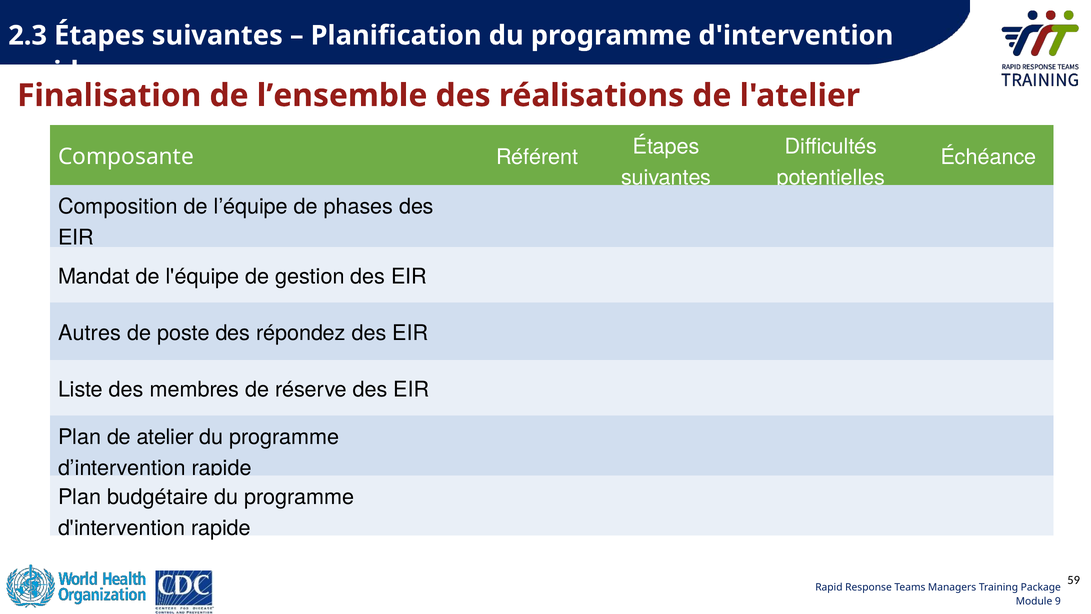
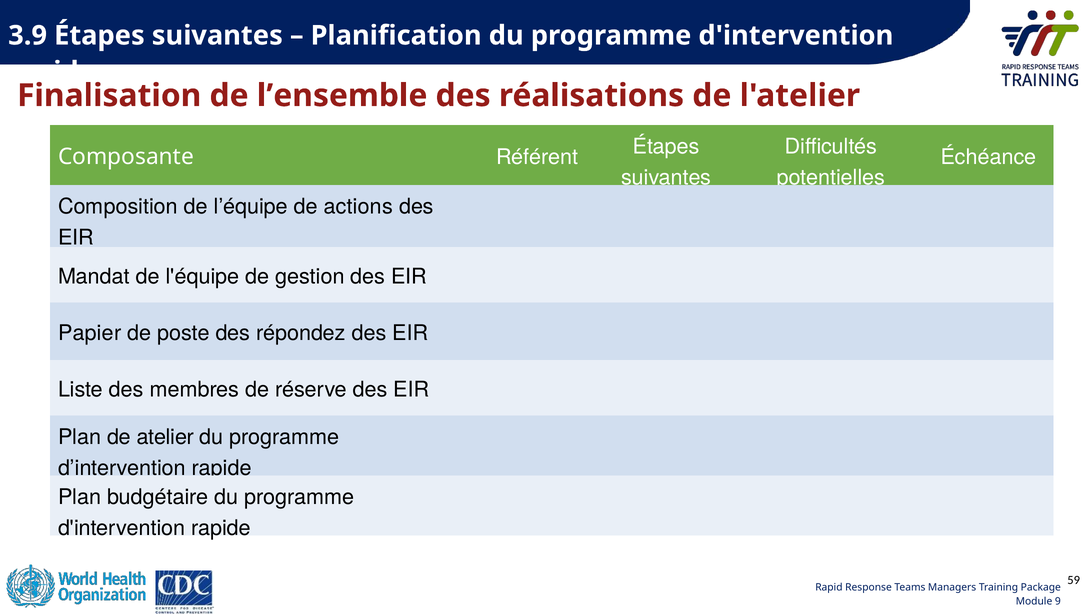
2.3: 2.3 -> 3.9
phases: phases -> actions
Autres: Autres -> Papier
